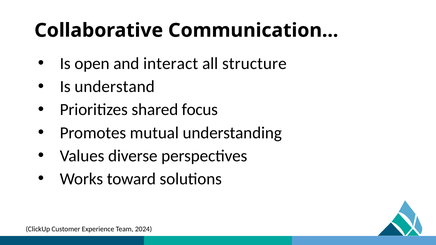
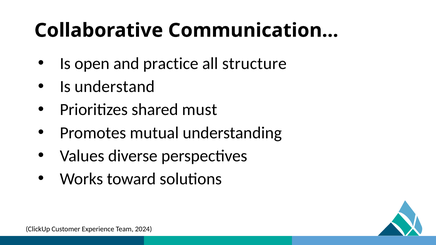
interact: interact -> practice
focus: focus -> must
